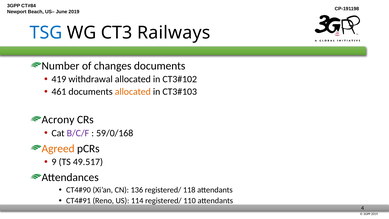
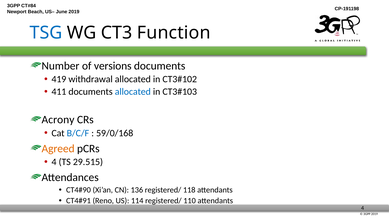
Railways: Railways -> Function
changes: changes -> versions
461: 461 -> 411
allocated at (133, 92) colour: orange -> blue
B/C/F colour: purple -> blue
9 at (54, 162): 9 -> 4
49.517: 49.517 -> 29.515
